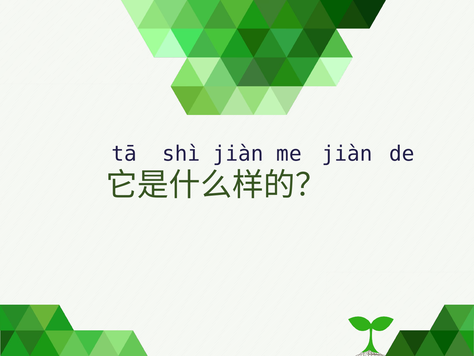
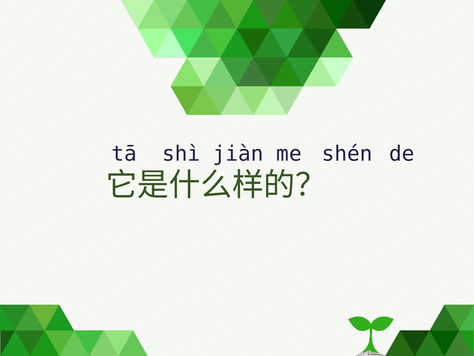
me jiàn: jiàn -> shén
